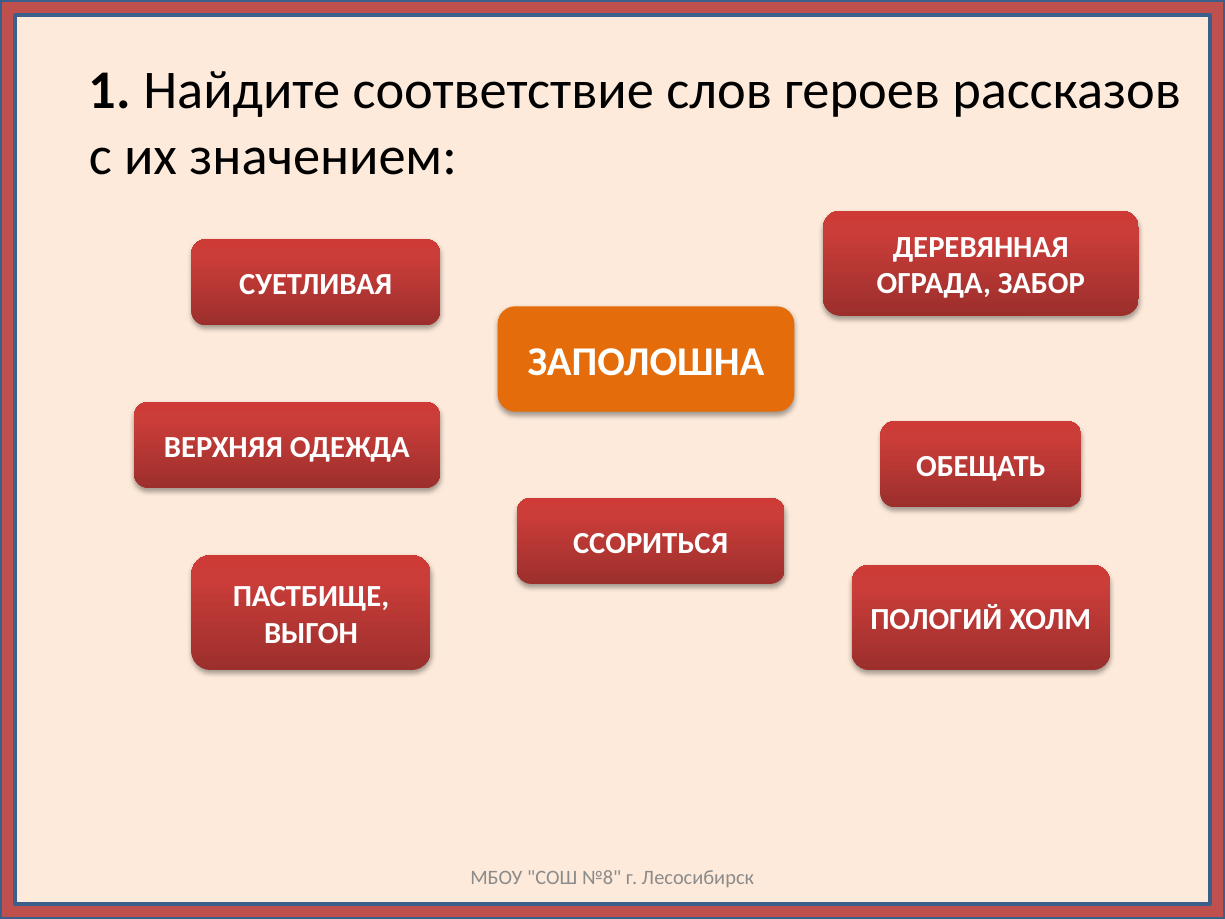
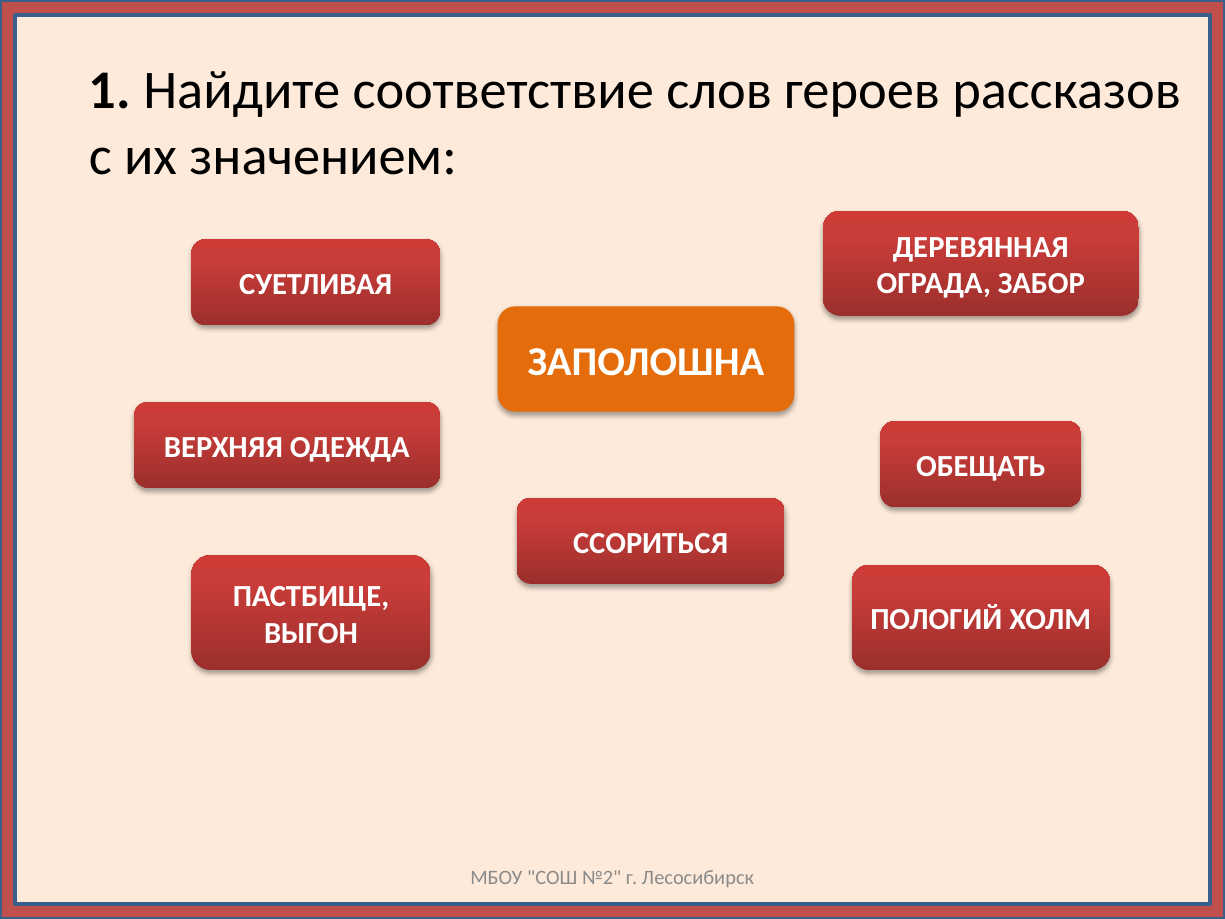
№8: №8 -> №2
